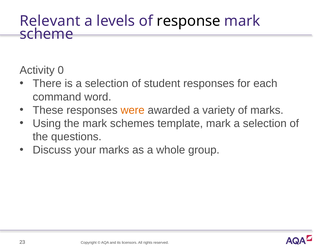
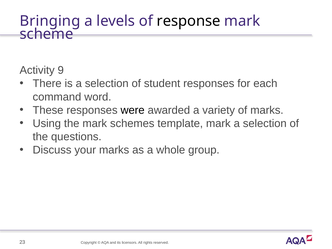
Relevant: Relevant -> Bringing
0: 0 -> 9
were colour: orange -> black
